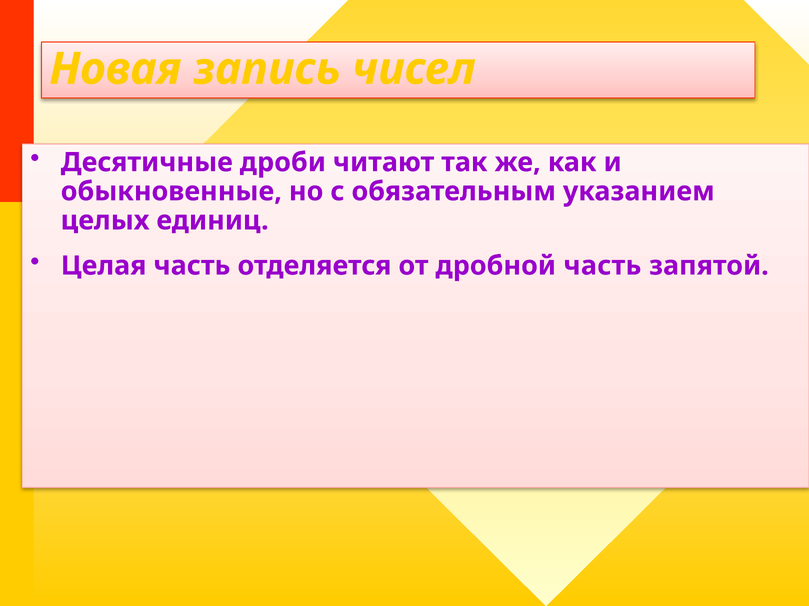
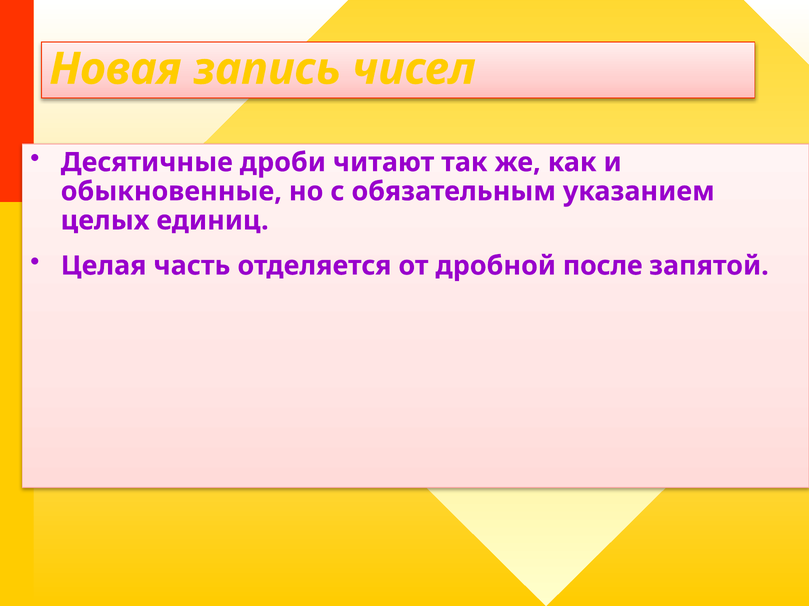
дробной часть: часть -> после
